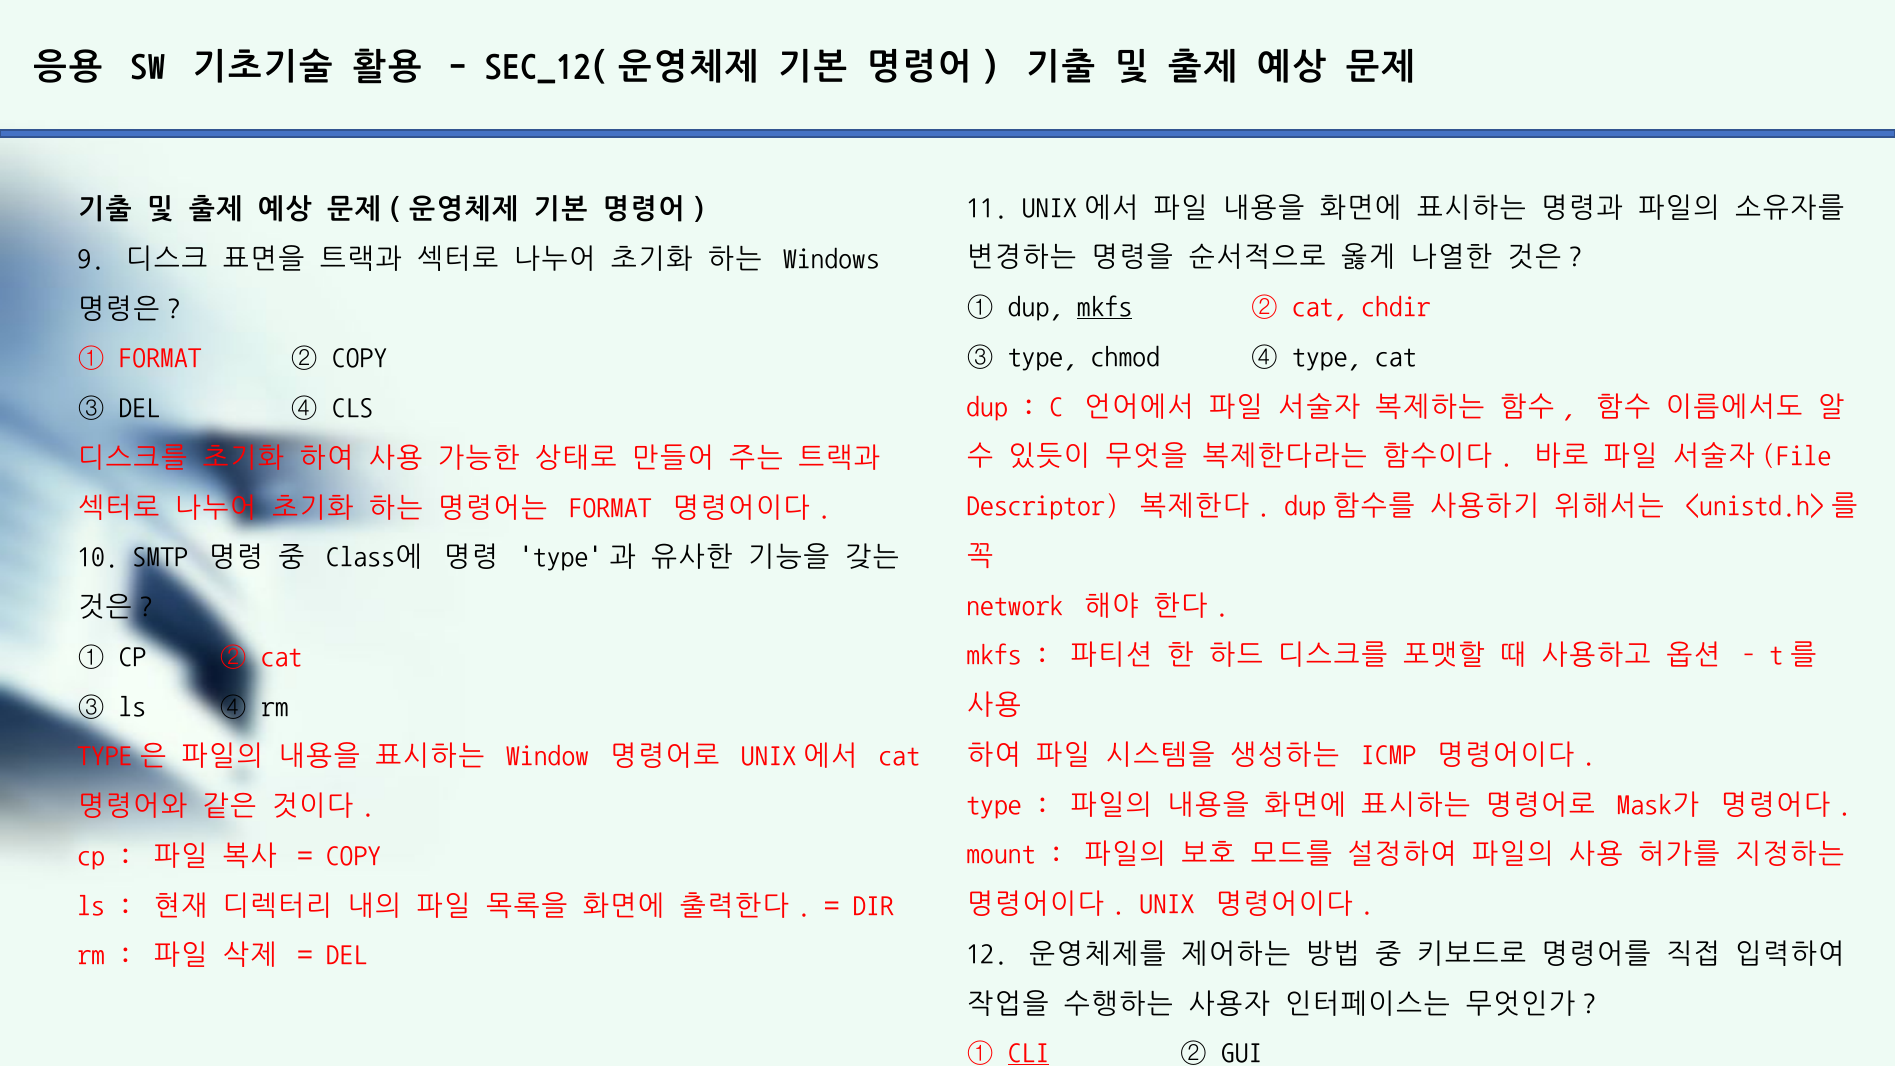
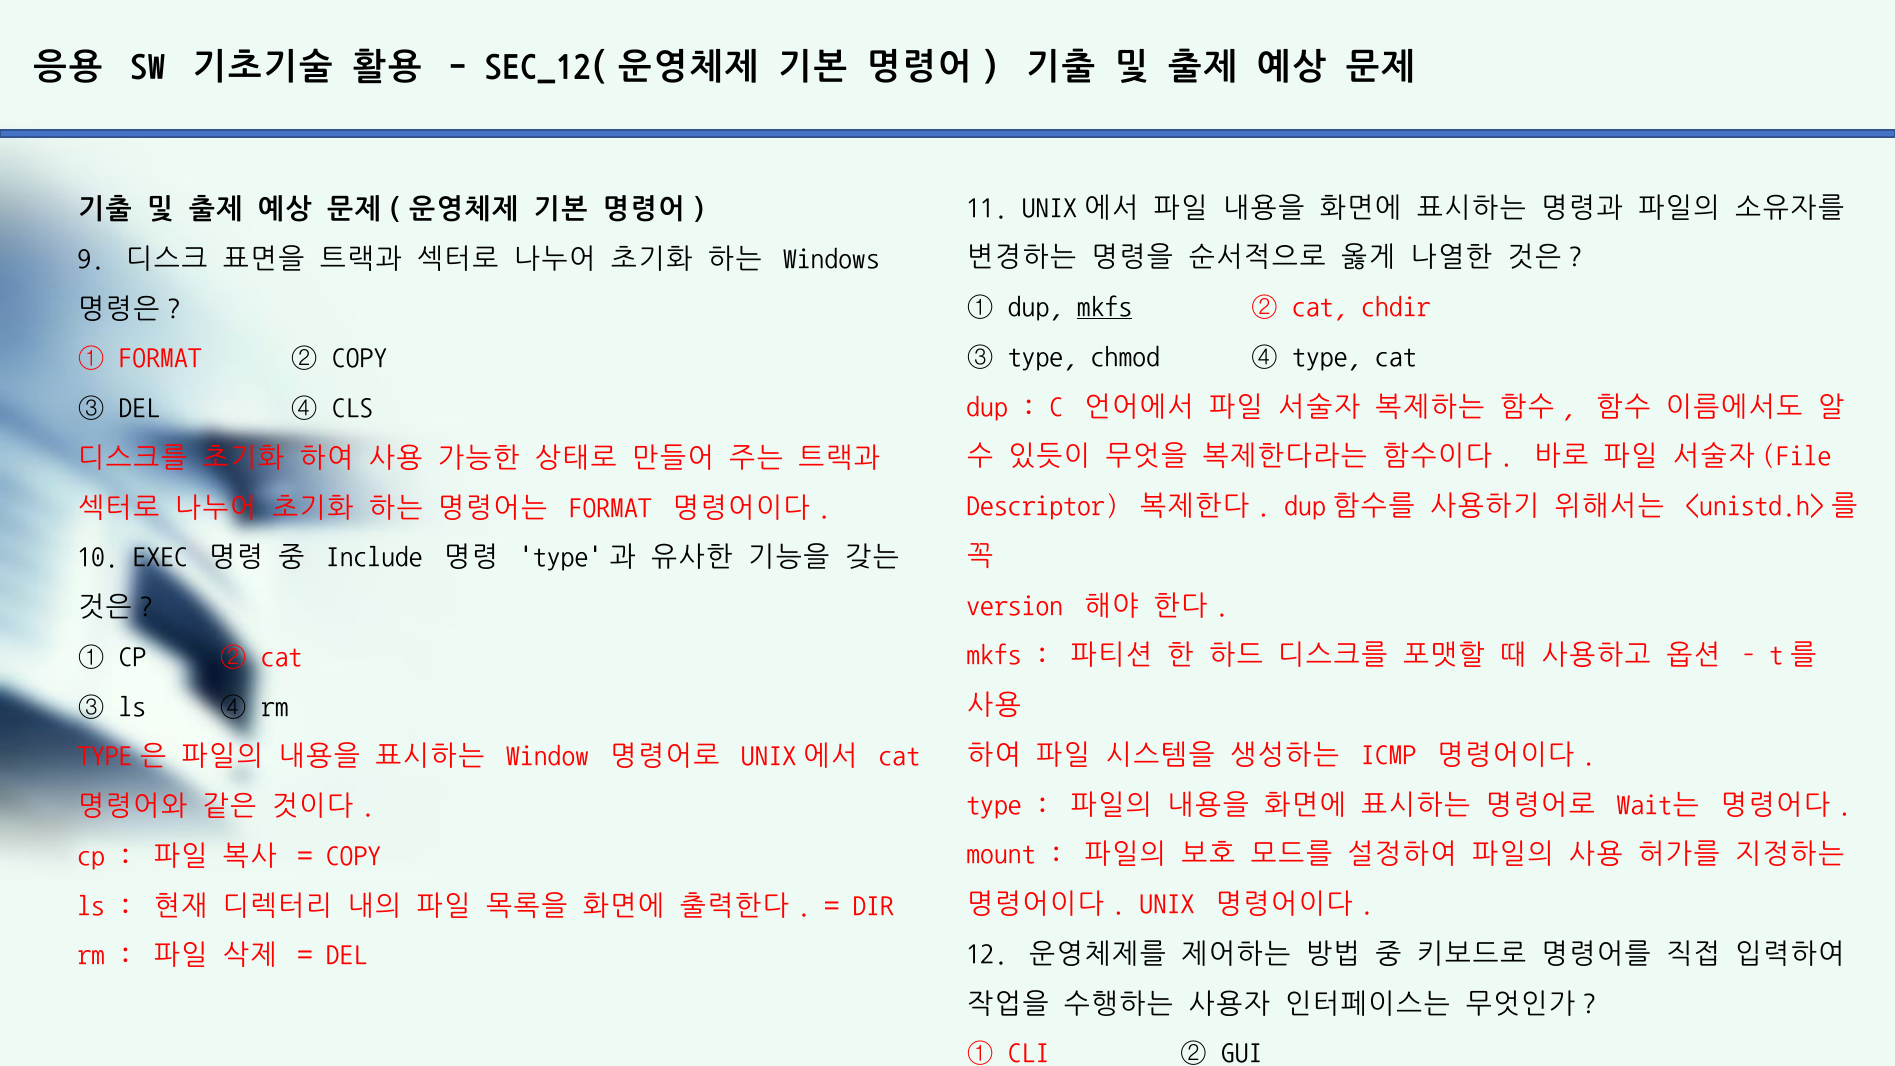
SMTP: SMTP -> EXEC
Class에: Class에 -> Include
network: network -> version
Mask가: Mask가 -> Wait는
CLI underline: present -> none
